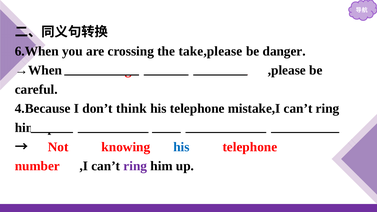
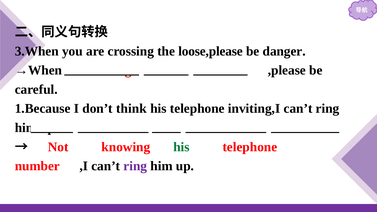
6.When: 6.When -> 3.When
take,please: take,please -> loose,please
4.Because: 4.Because -> 1.Because
mistake,I: mistake,I -> inviting,I
his at (181, 147) colour: blue -> green
